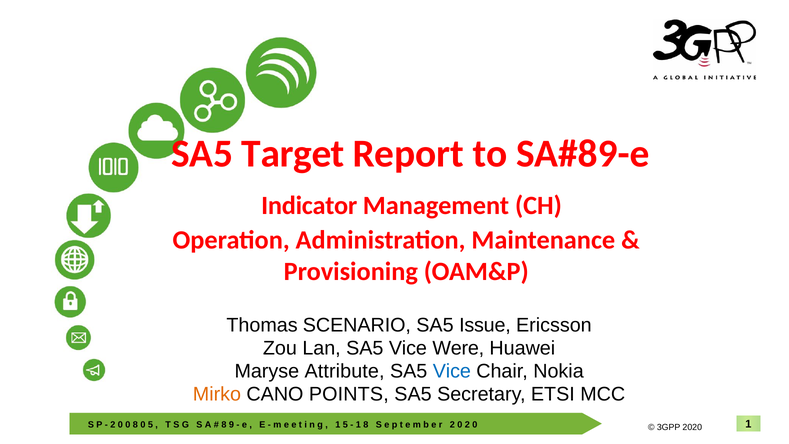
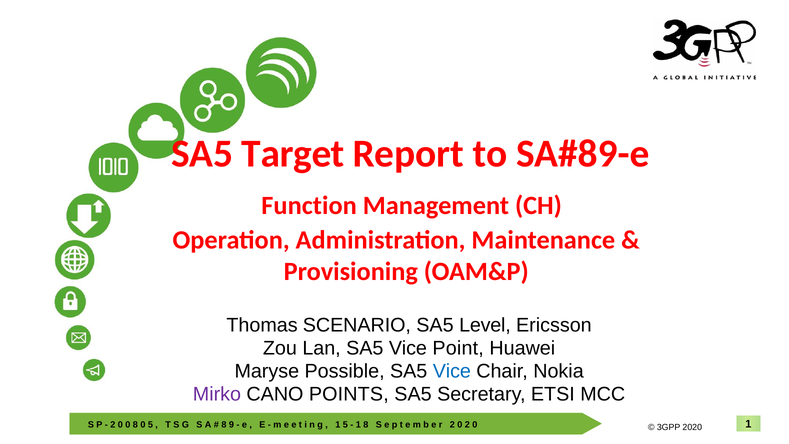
Indicator: Indicator -> Function
Issue: Issue -> Level
Were: Were -> Point
Attribute: Attribute -> Possible
Mirko colour: orange -> purple
